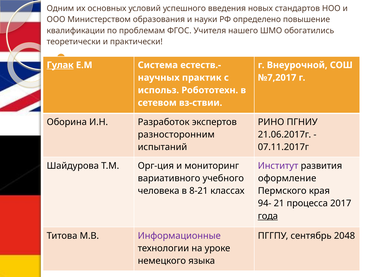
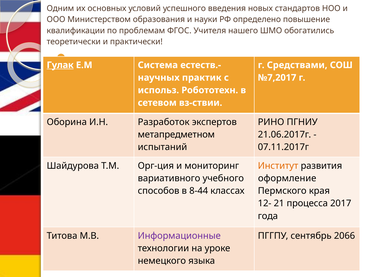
Внеурочной: Внеурочной -> Средствами
разносторонним: разносторонним -> метапредметном
Институт colour: purple -> orange
человека: человека -> способов
8-21: 8-21 -> 8-44
94-: 94- -> 12-
года underline: present -> none
2048: 2048 -> 2066
